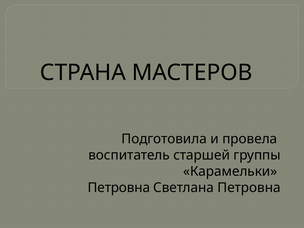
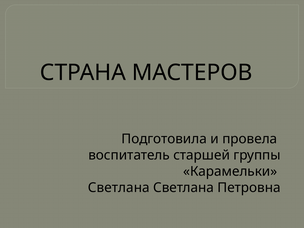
Петровна at (119, 188): Петровна -> Светлана
